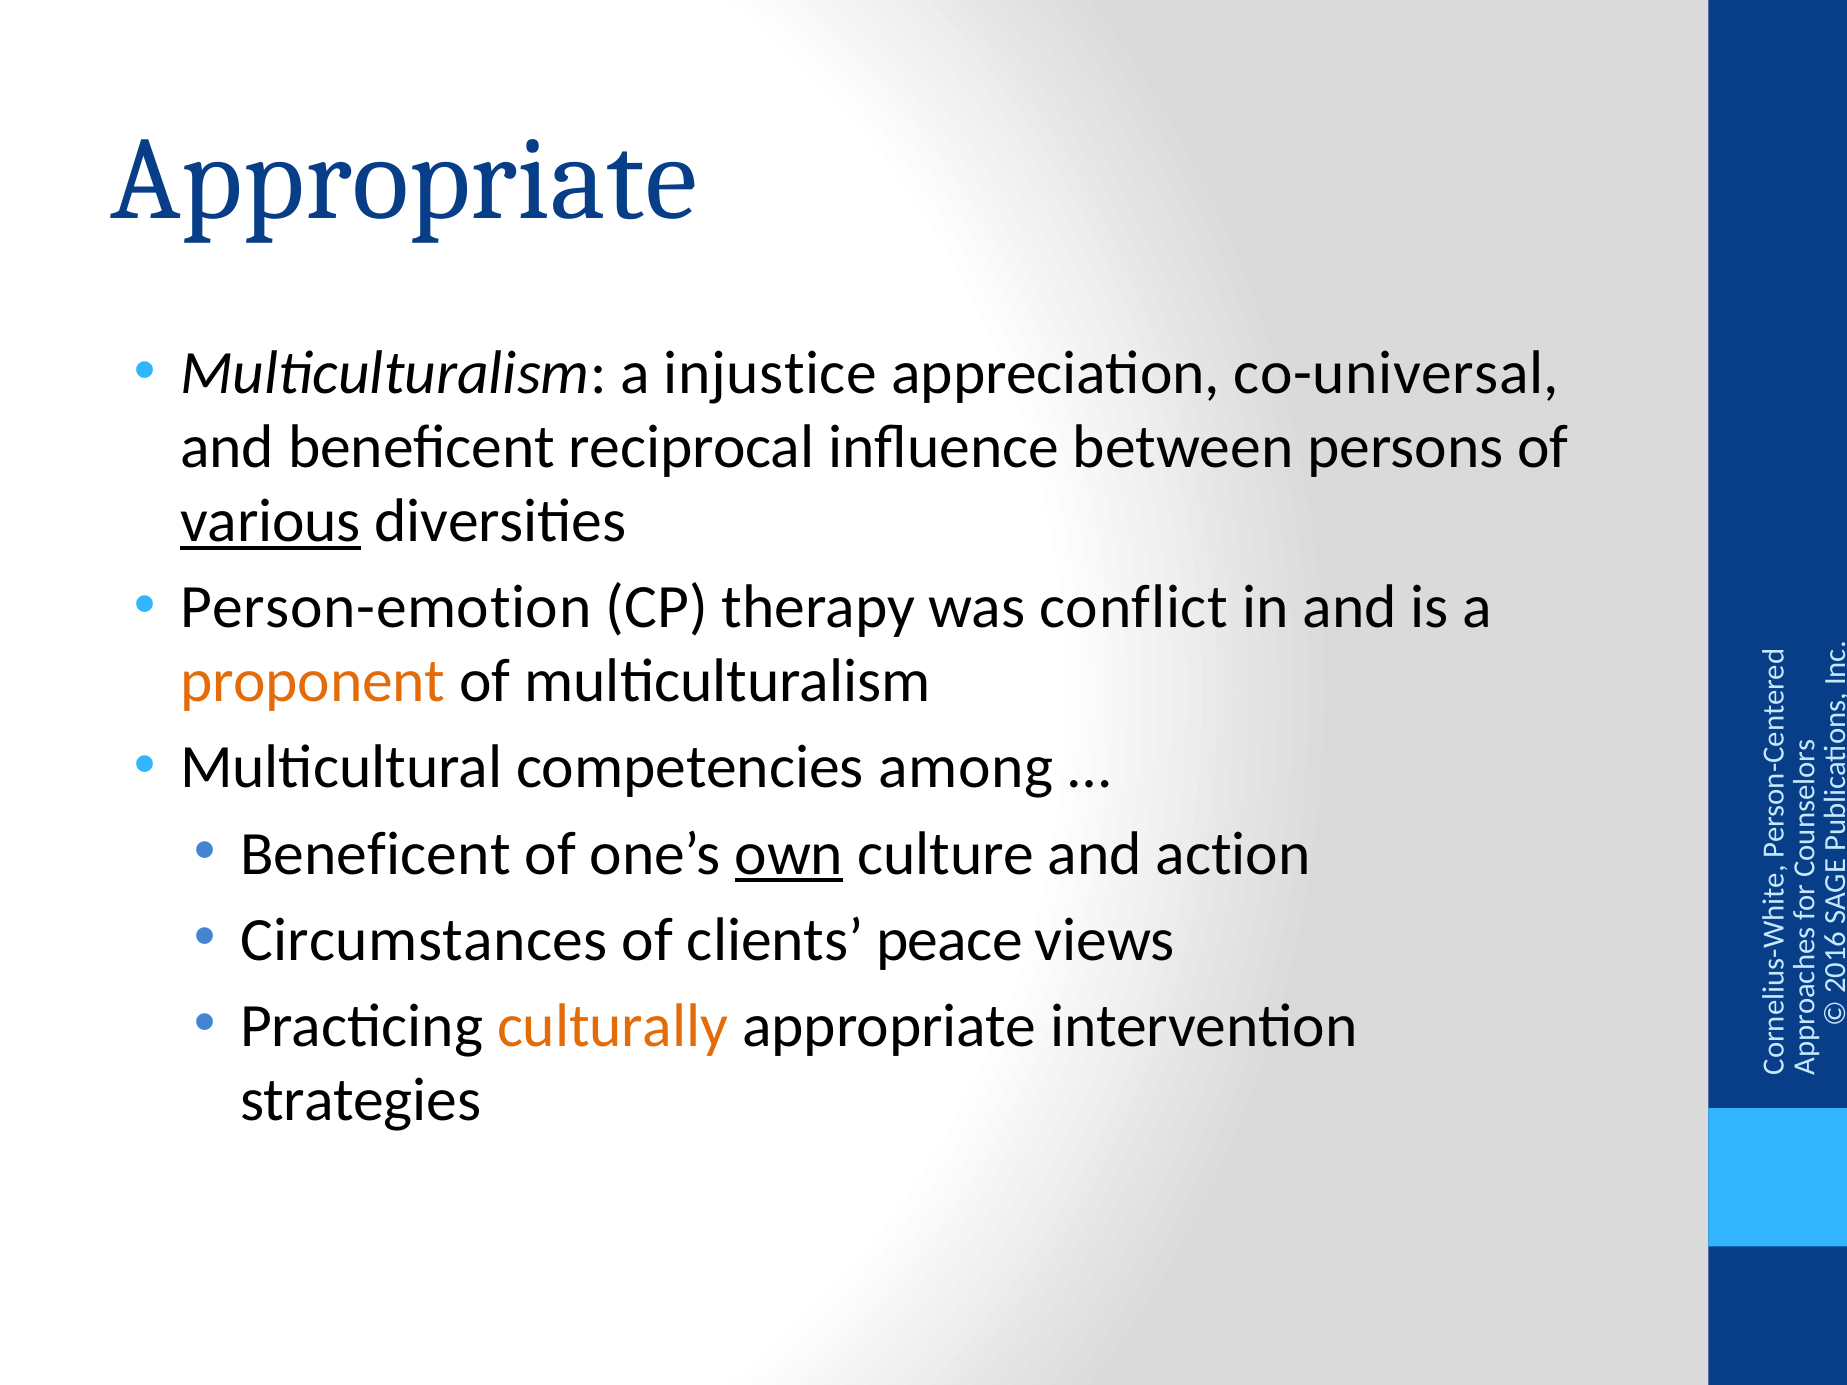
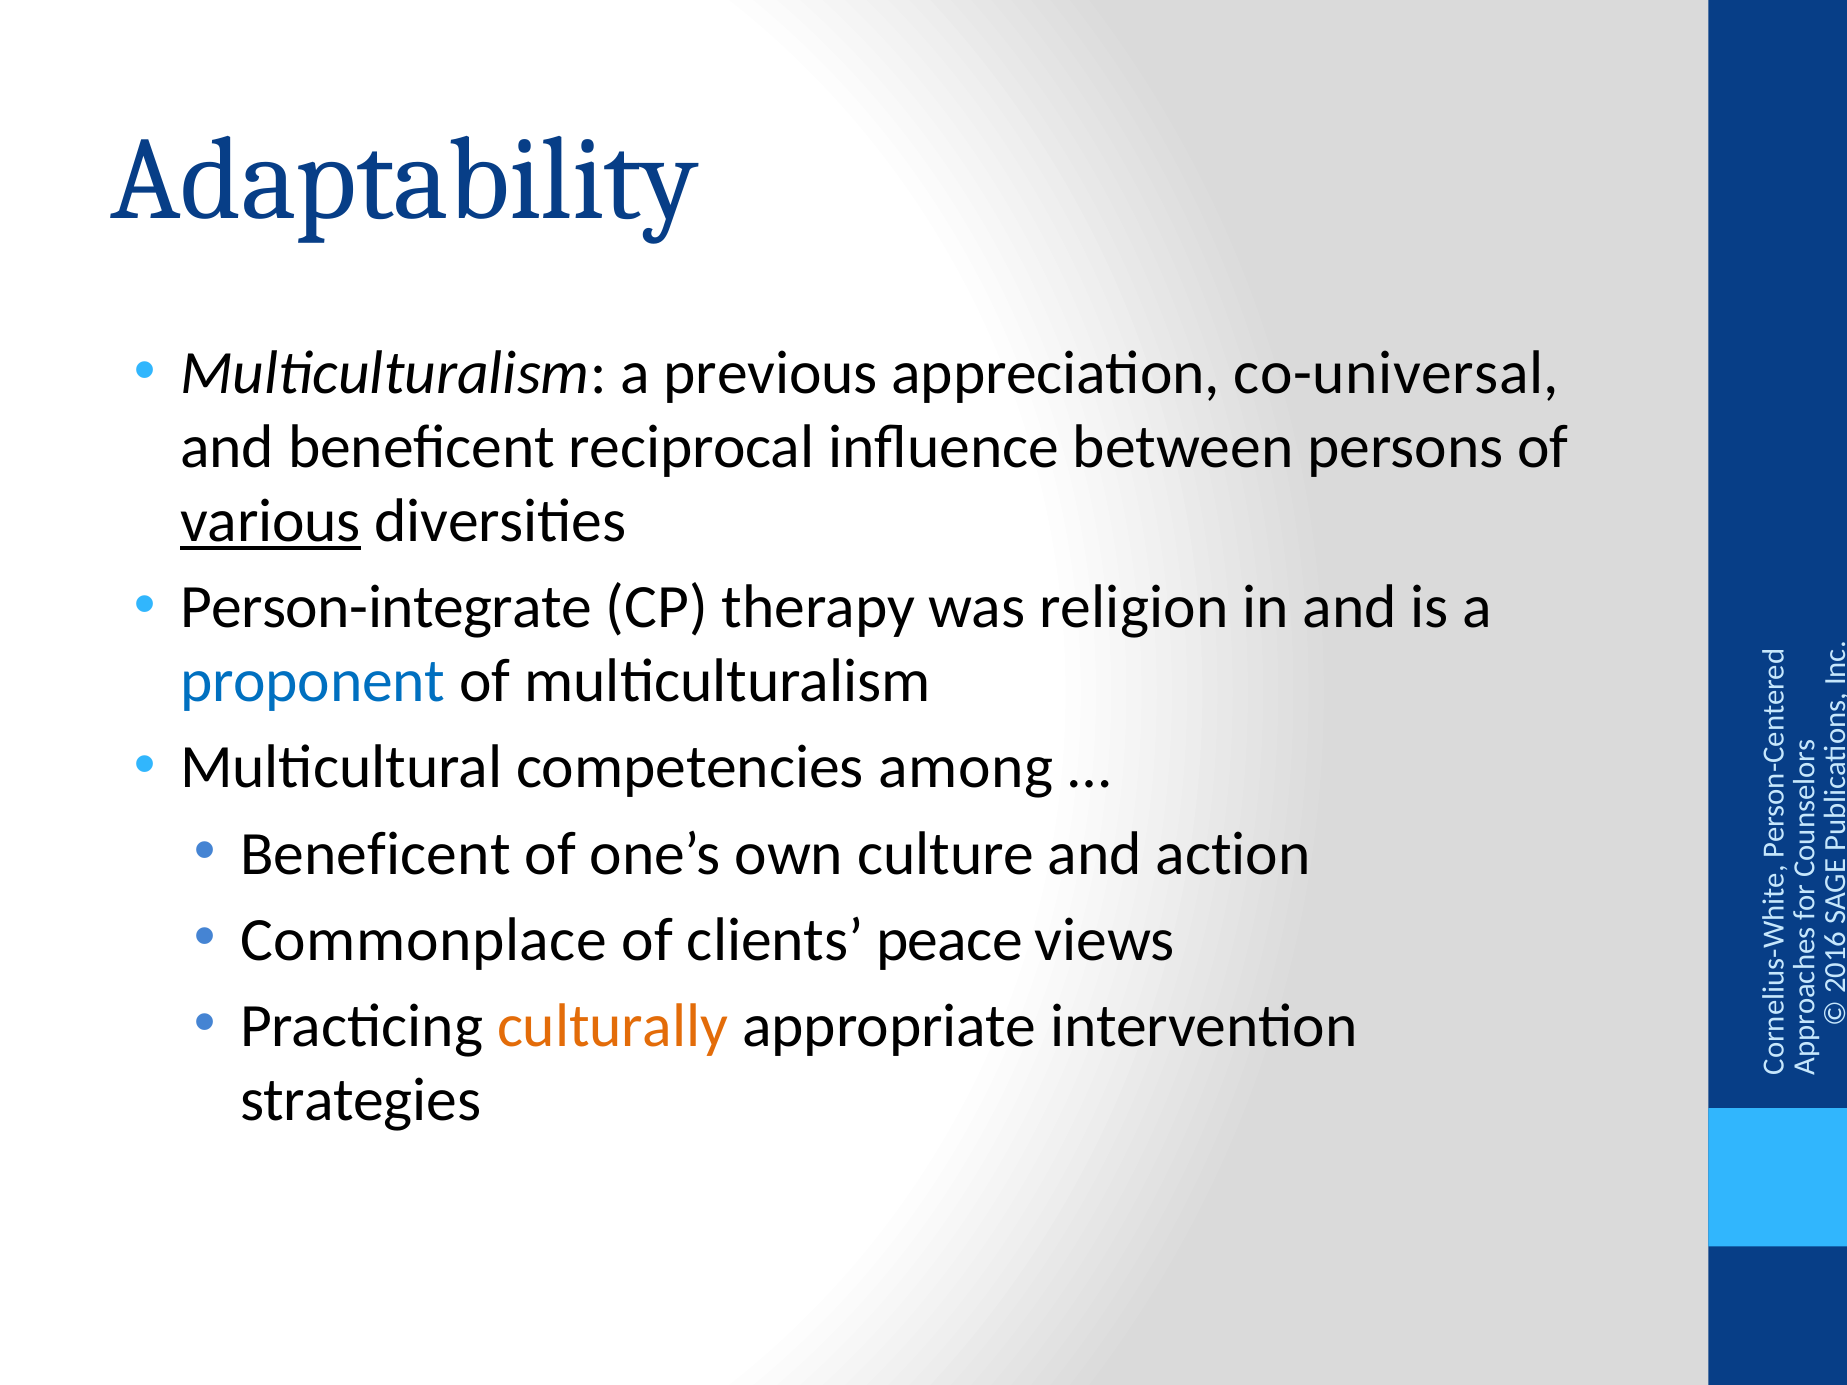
Appropriate at (404, 179): Appropriate -> Adaptability
injustice: injustice -> previous
Person-emotion: Person-emotion -> Person-integrate
conflict: conflict -> religion
proponent colour: orange -> blue
own underline: present -> none
Circumstances: Circumstances -> Commonplace
